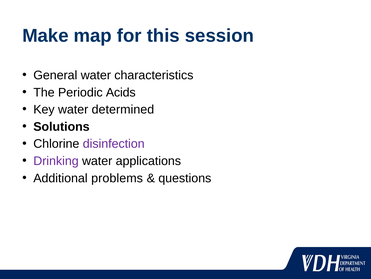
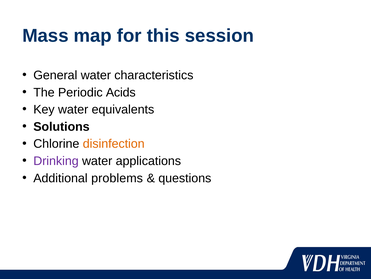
Make: Make -> Mass
determined: determined -> equivalents
disinfection colour: purple -> orange
